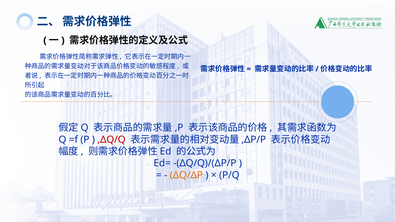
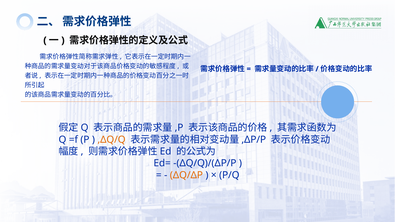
,ΔQ/Q colour: red -> orange
